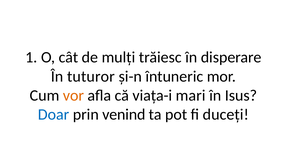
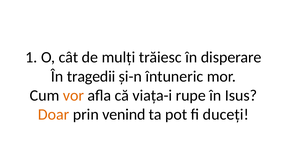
tuturor: tuturor -> tragedii
mari: mari -> rupe
Doar colour: blue -> orange
